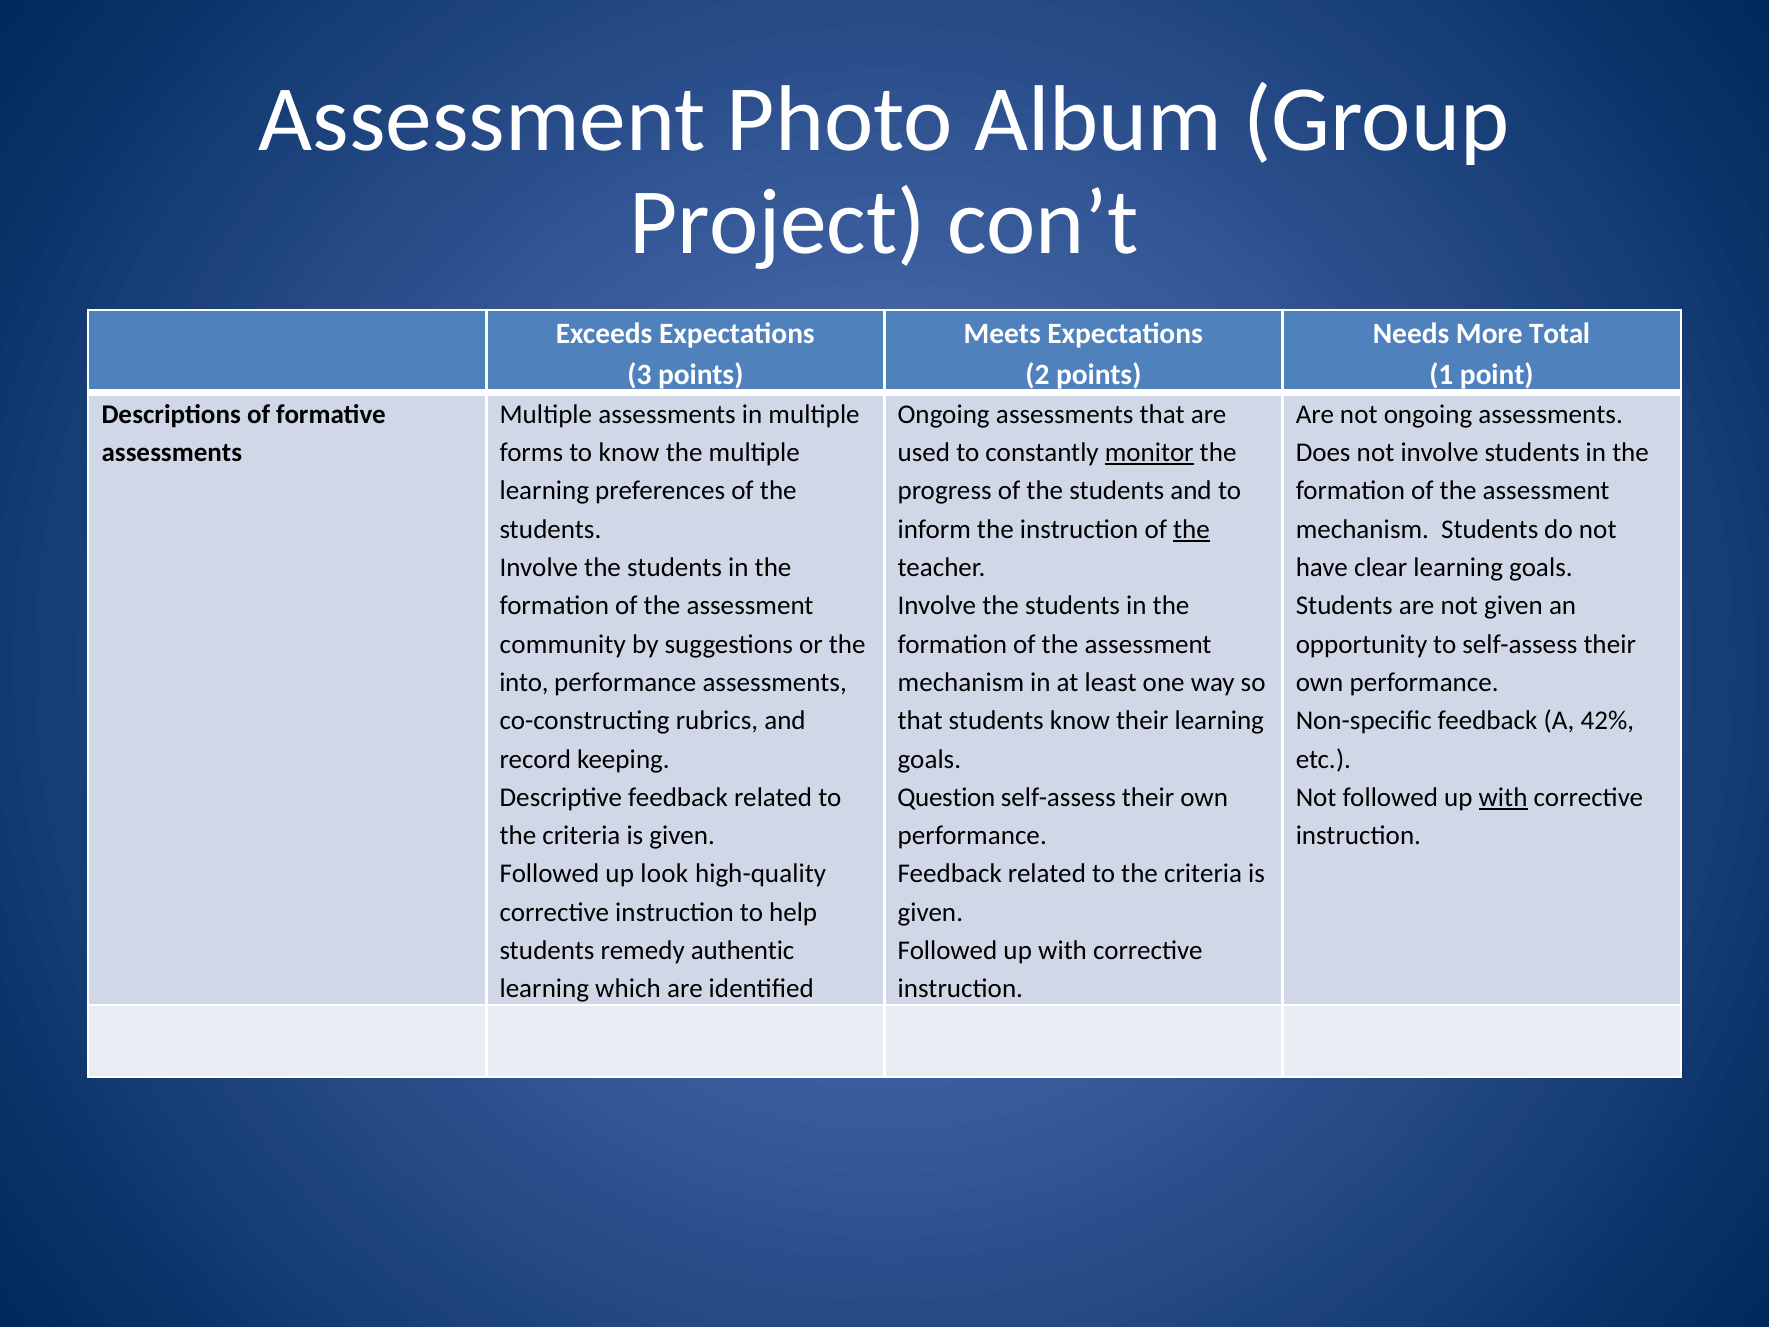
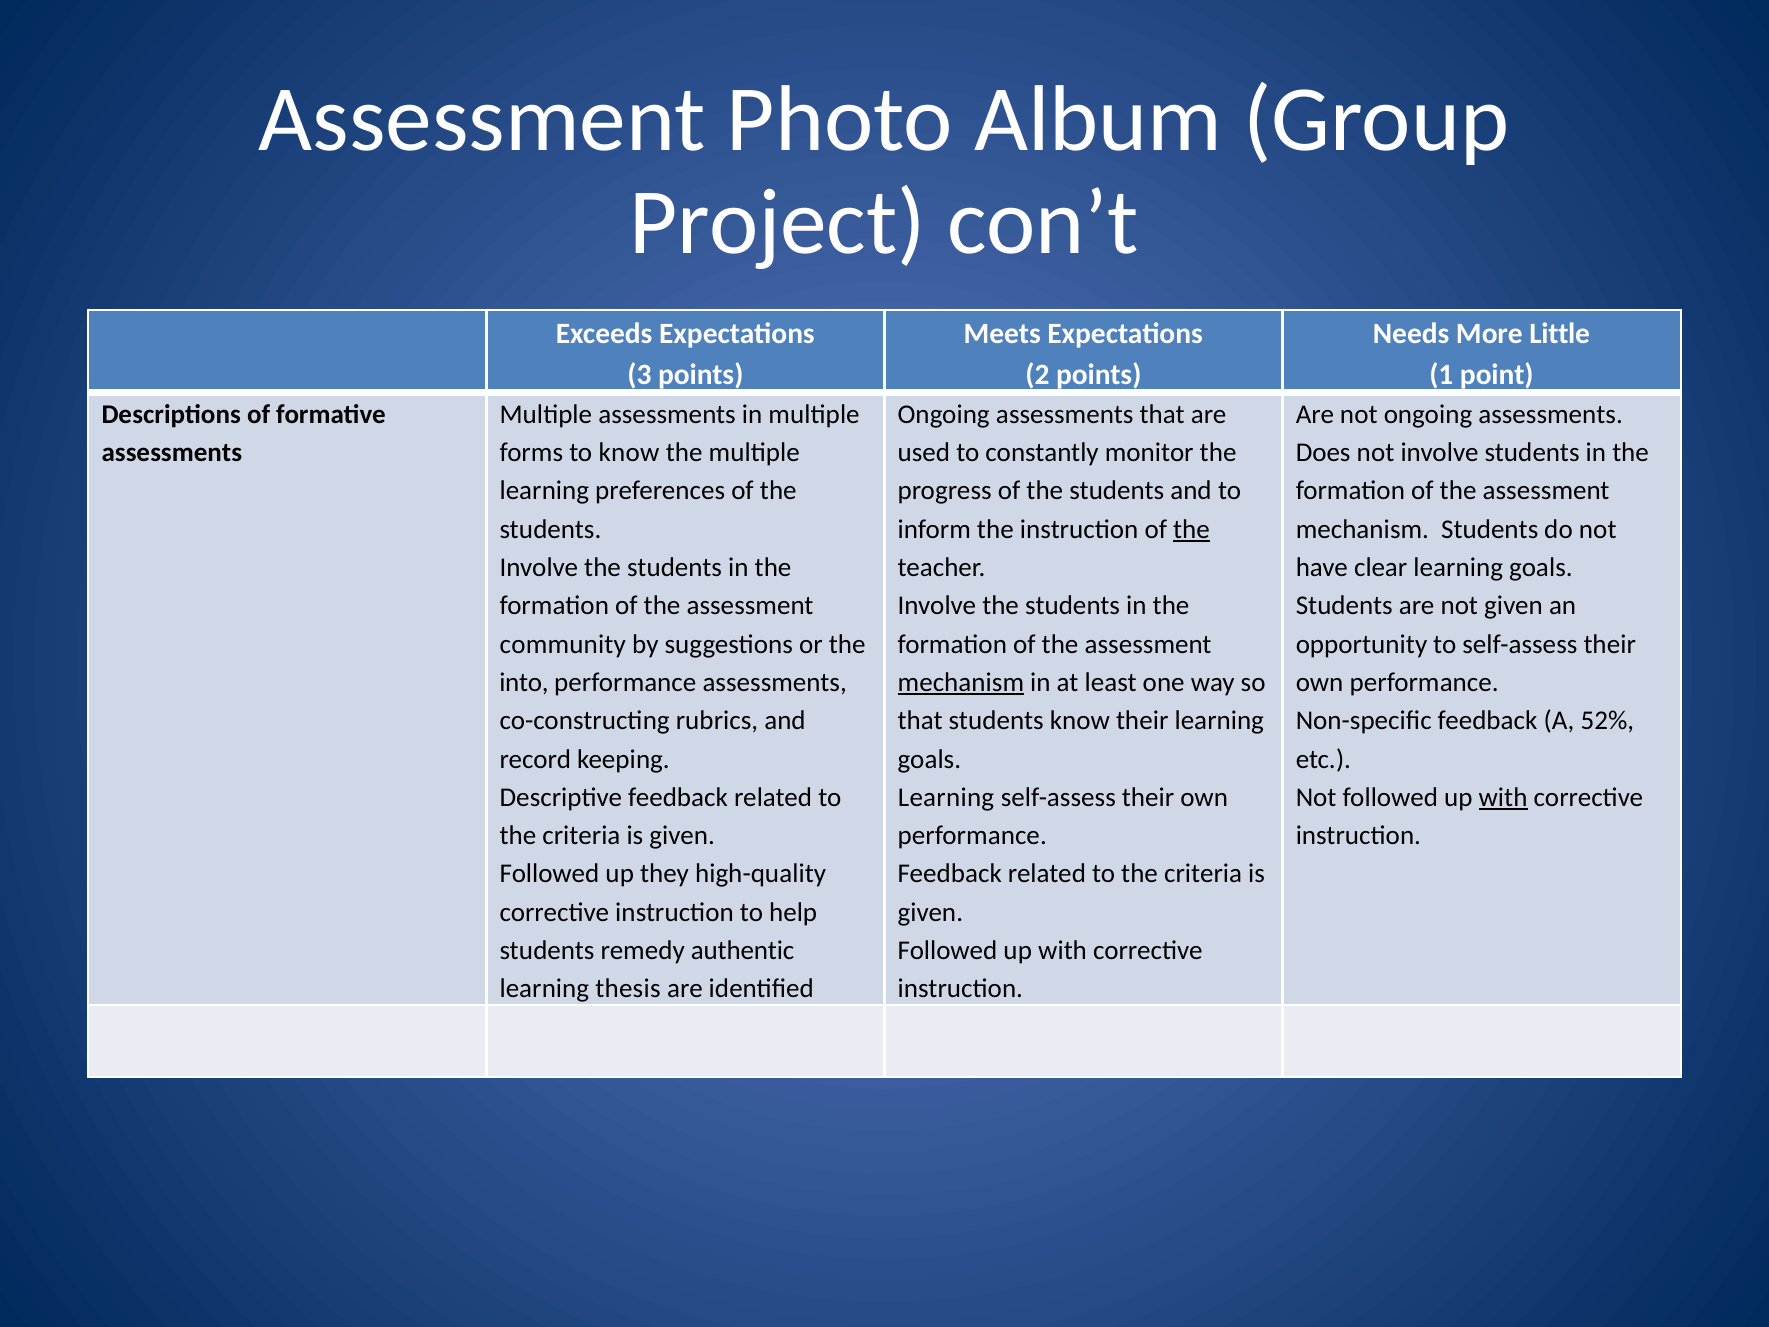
Total: Total -> Little
monitor underline: present -> none
mechanism at (961, 682) underline: none -> present
42%: 42% -> 52%
Question at (946, 797): Question -> Learning
look: look -> they
which: which -> thesis
